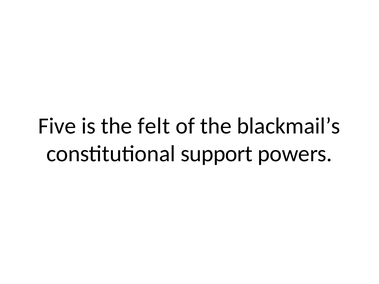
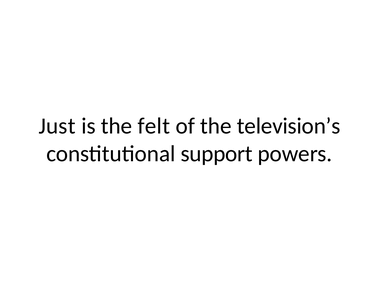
Five: Five -> Just
blackmail’s: blackmail’s -> television’s
